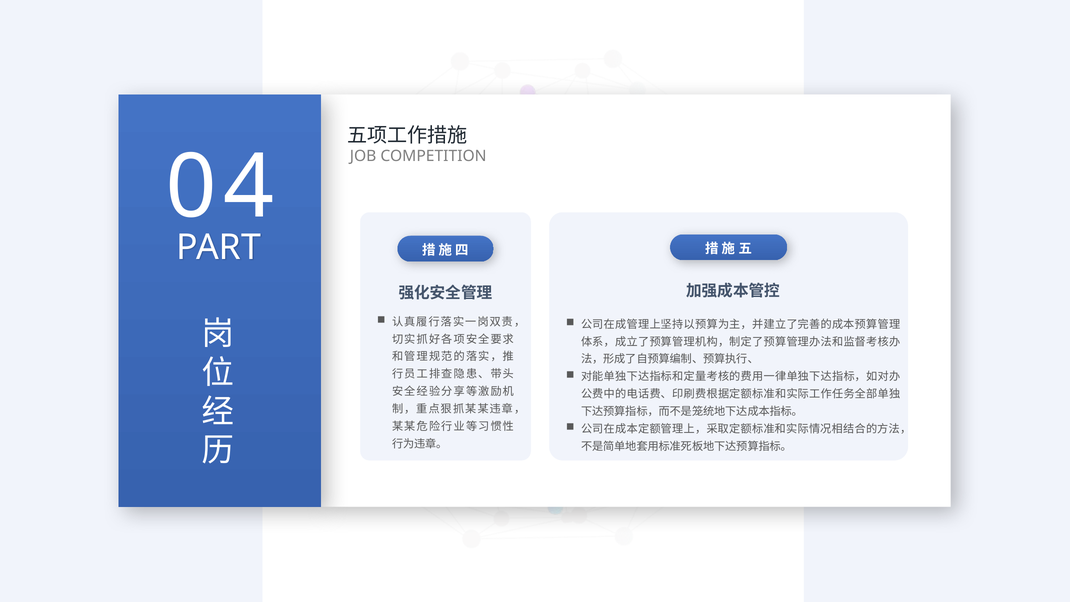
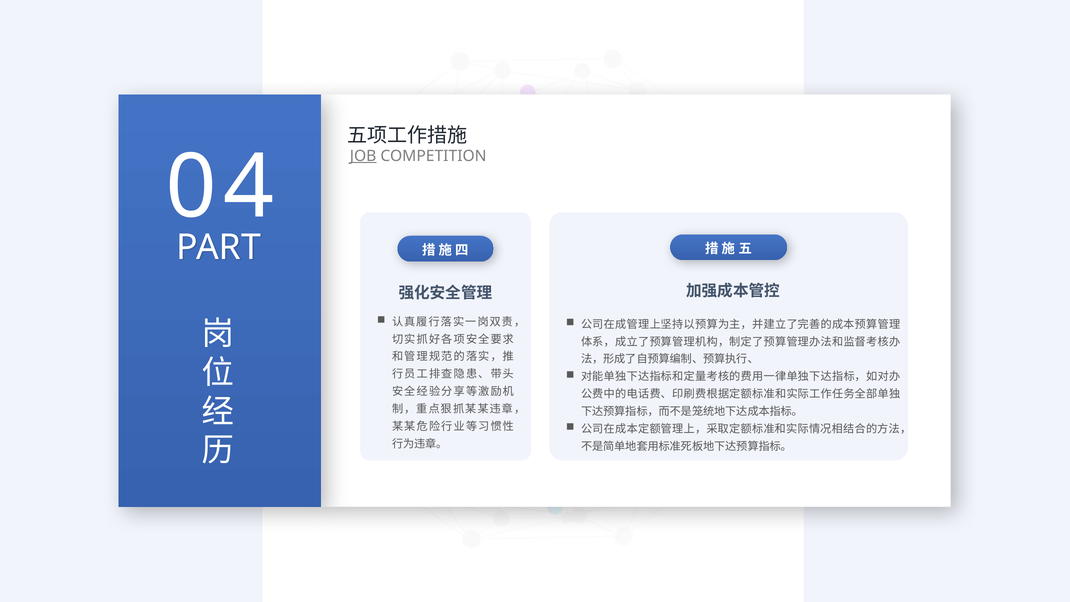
JOB underline: none -> present
